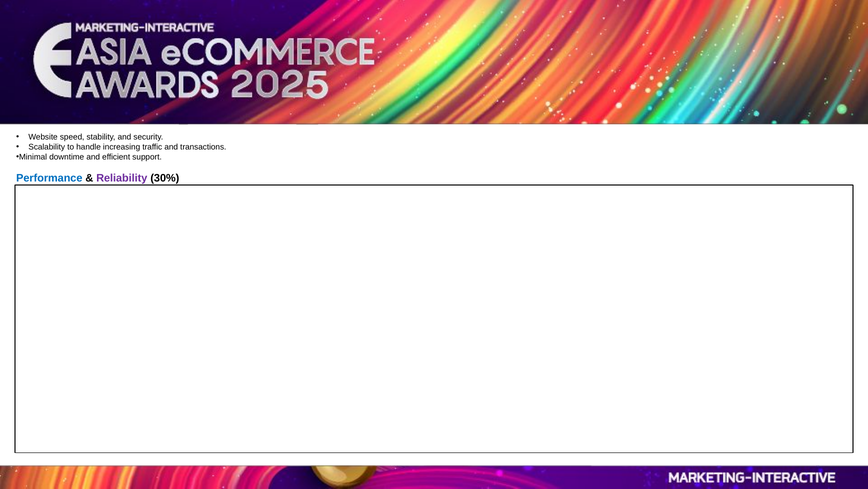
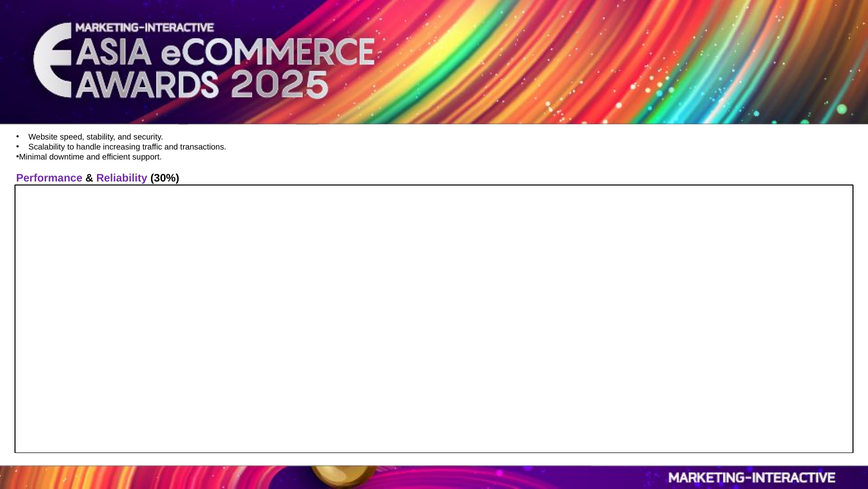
Performance colour: blue -> purple
